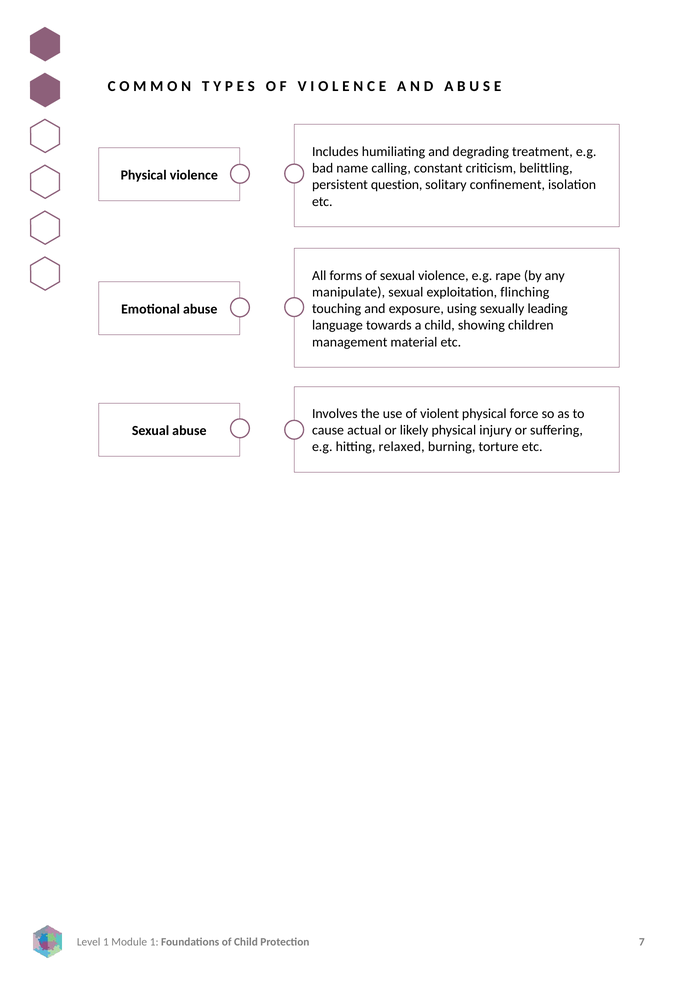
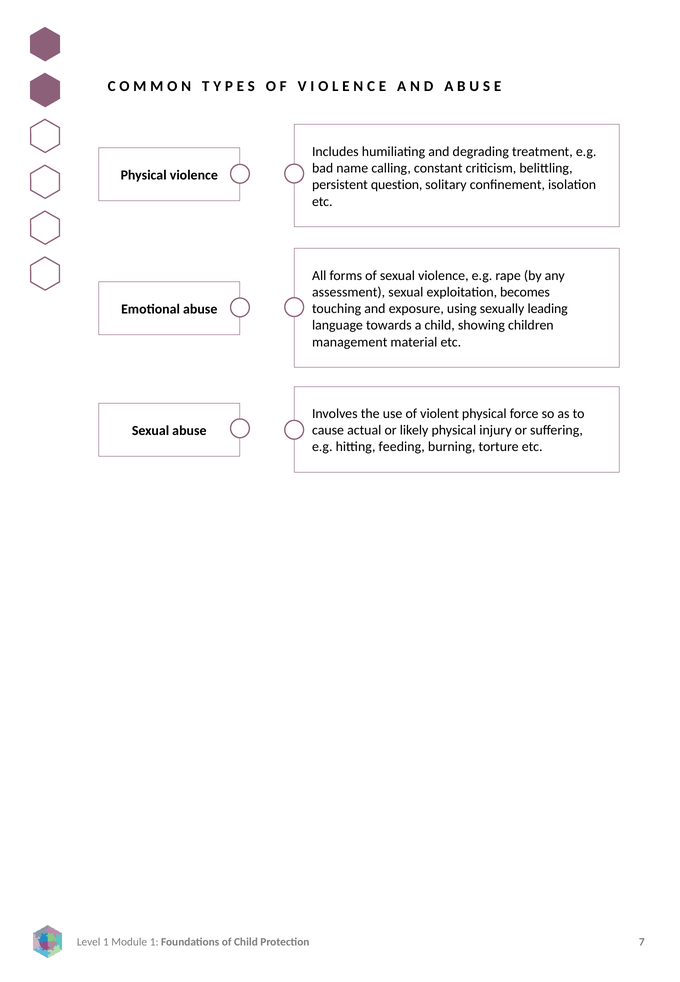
manipulate: manipulate -> assessment
flinching: flinching -> becomes
relaxed: relaxed -> feeding
